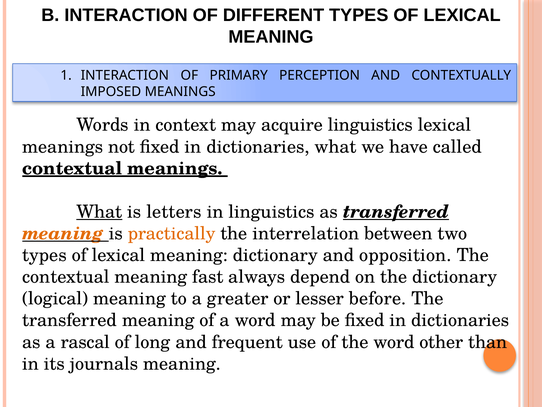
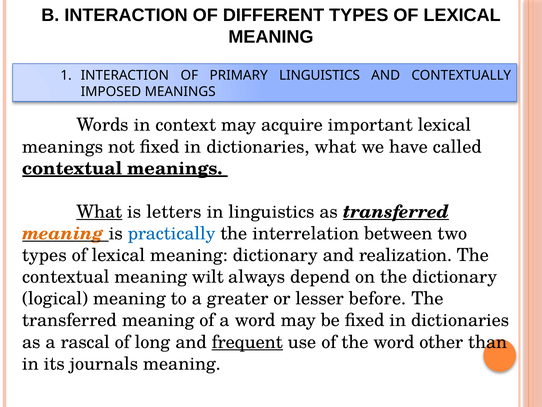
PRIMARY PERCEPTION: PERCEPTION -> LINGUISTICS
acquire linguistics: linguistics -> important
practically colour: orange -> blue
opposition: opposition -> realization
fast: fast -> wilt
frequent underline: none -> present
